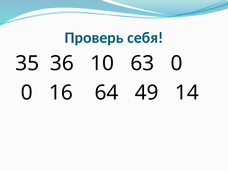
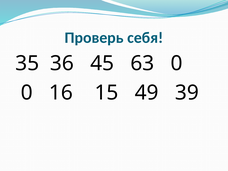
10: 10 -> 45
64: 64 -> 15
14: 14 -> 39
